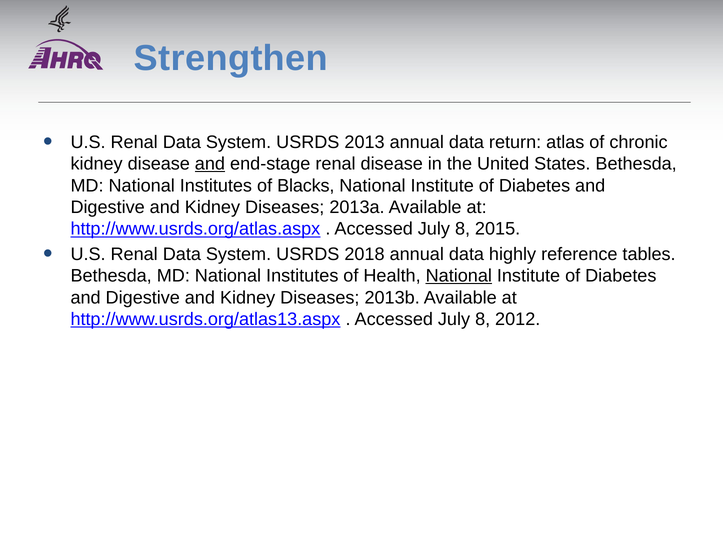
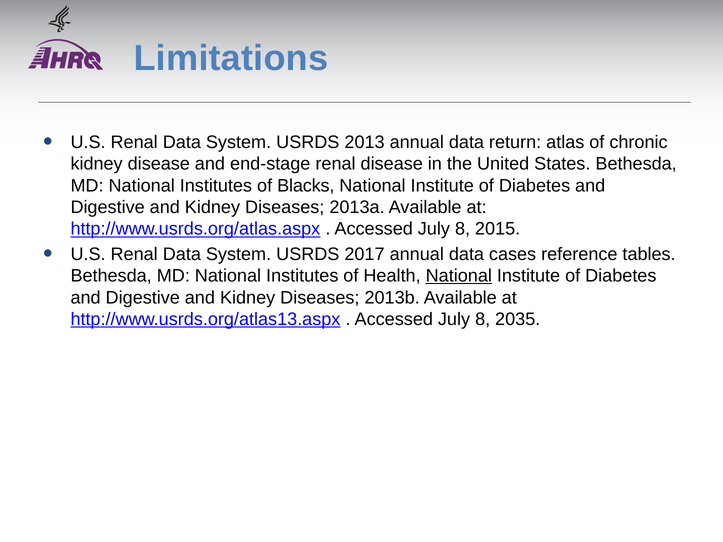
Strengthen: Strengthen -> Limitations
and at (210, 164) underline: present -> none
2018: 2018 -> 2017
highly: highly -> cases
2012: 2012 -> 2035
